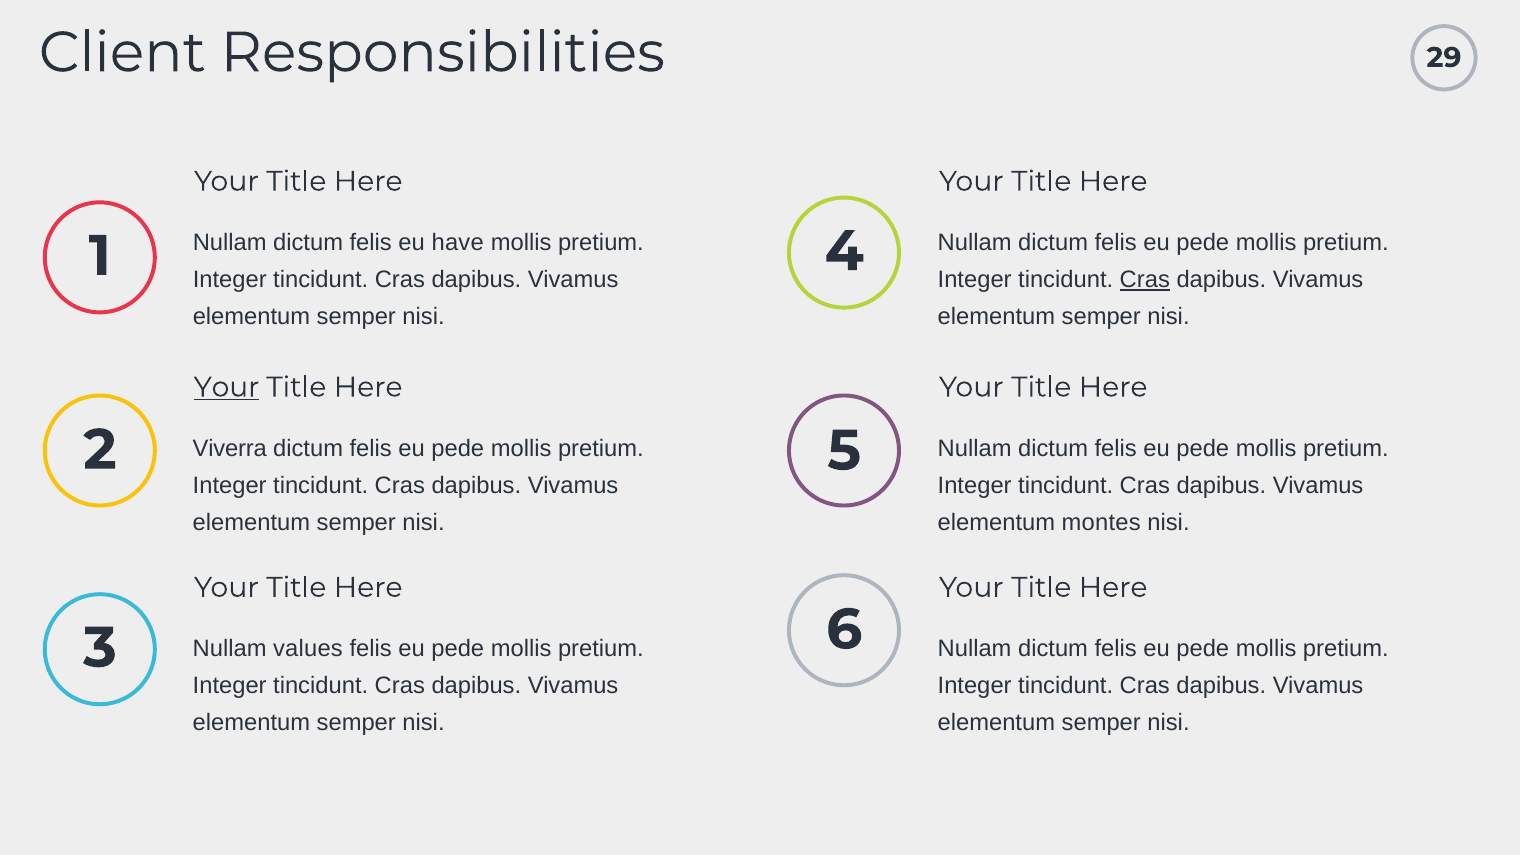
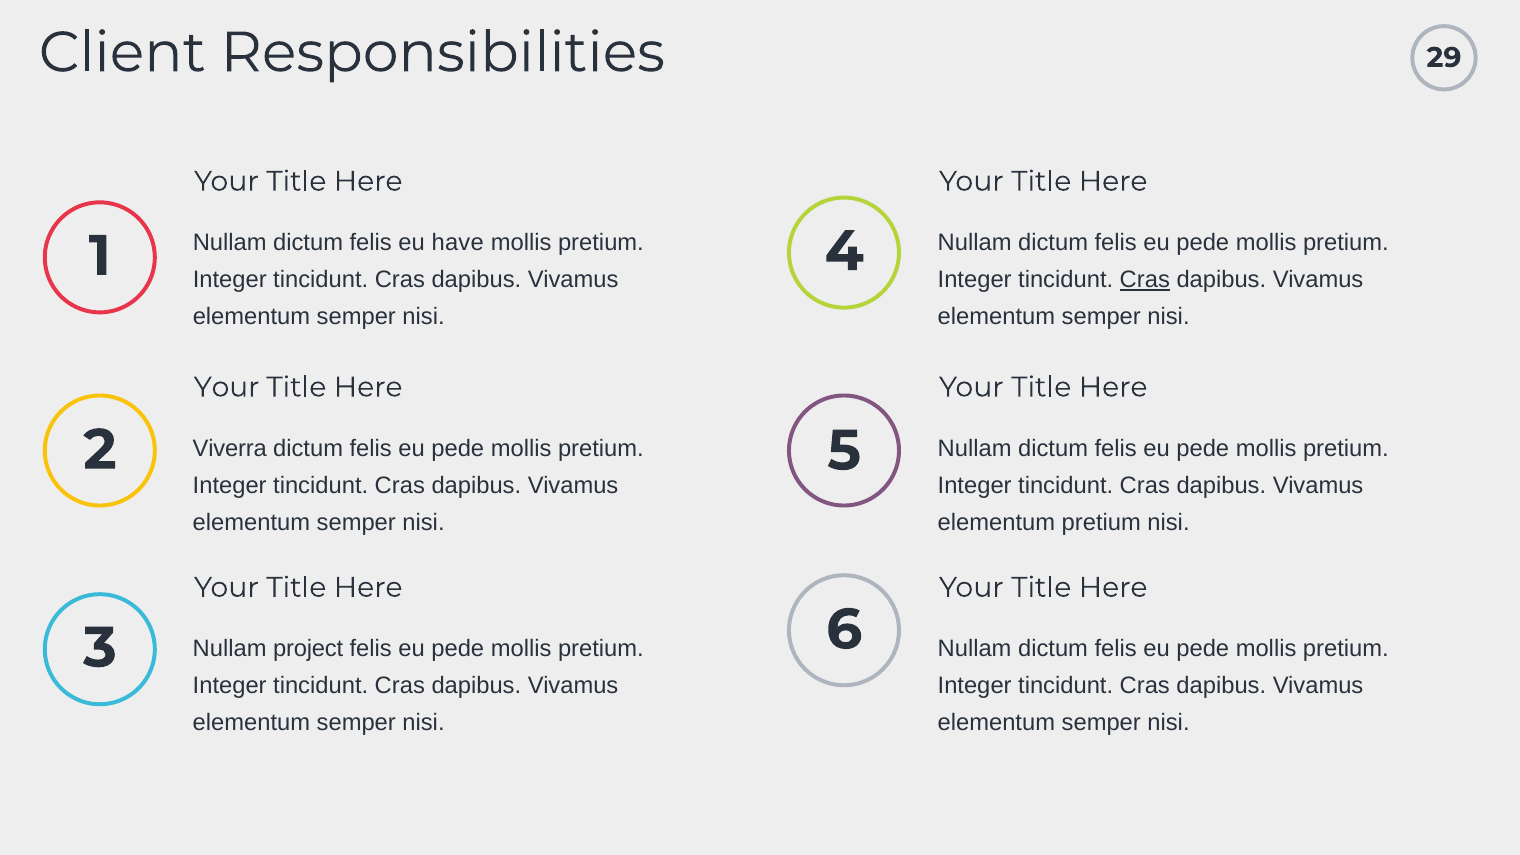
Your at (227, 387) underline: present -> none
elementum montes: montes -> pretium
values: values -> project
